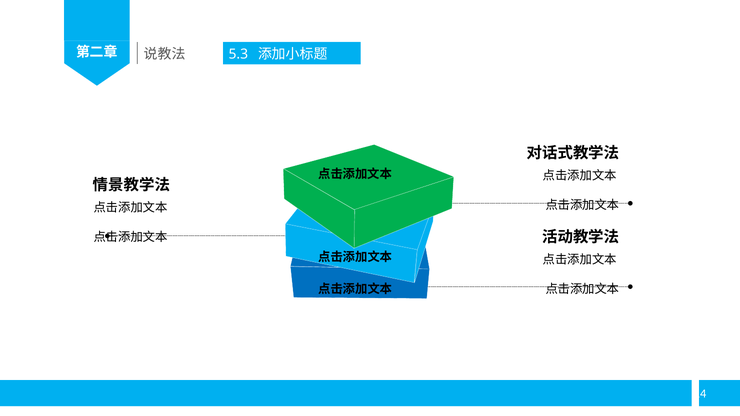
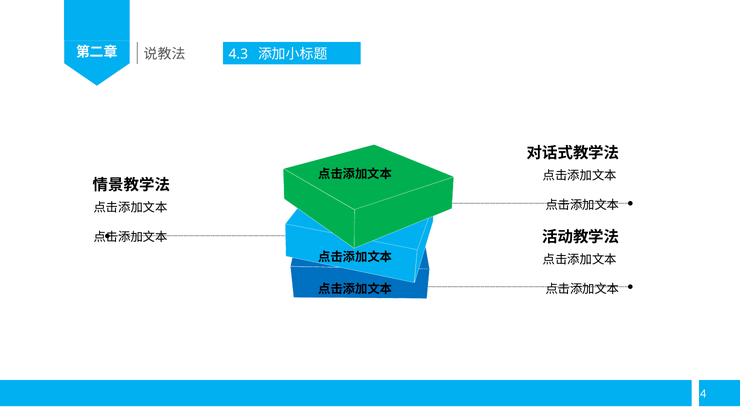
5.3: 5.3 -> 4.3
